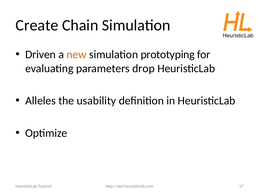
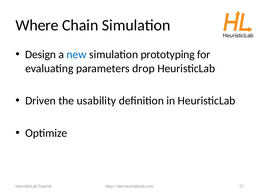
Create: Create -> Where
Driven: Driven -> Design
new colour: orange -> blue
Alleles: Alleles -> Driven
